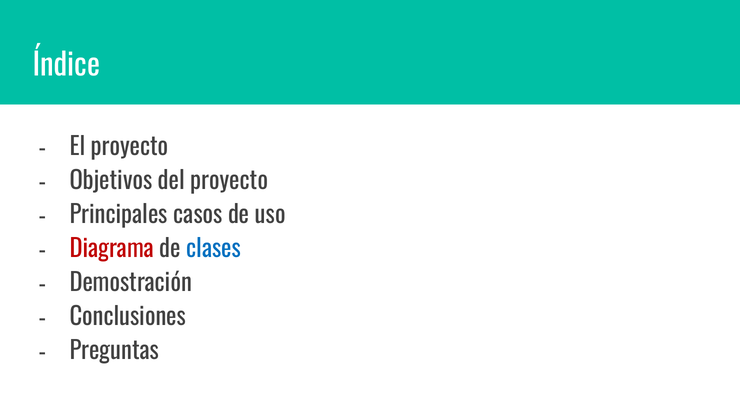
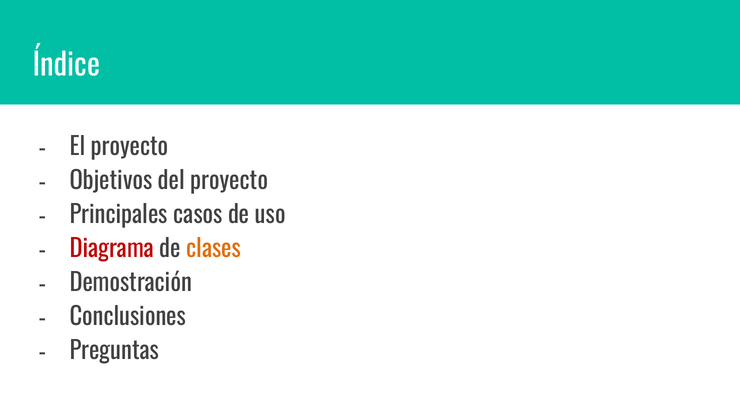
clases colour: blue -> orange
